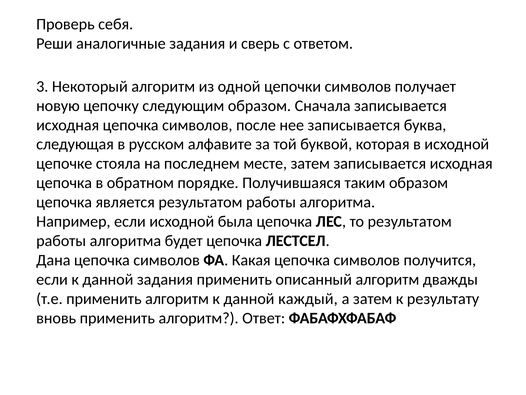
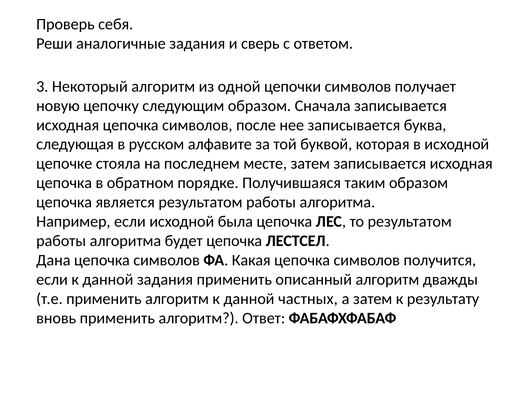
каждый: каждый -> частных
